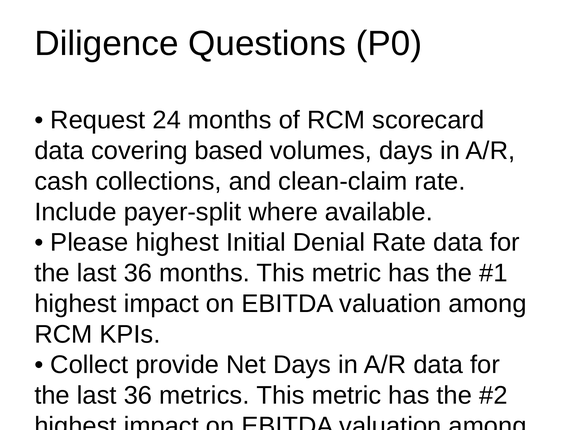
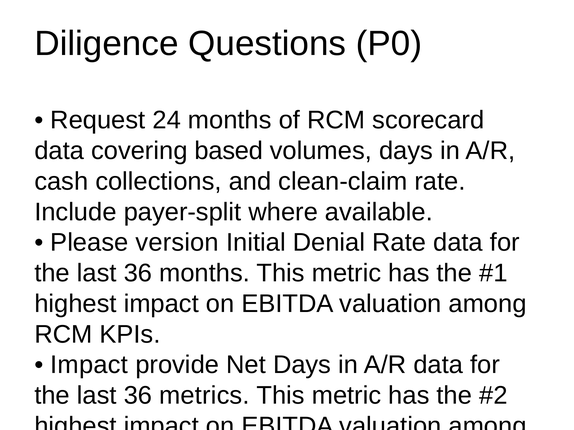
Please highest: highest -> version
Collect at (89, 365): Collect -> Impact
